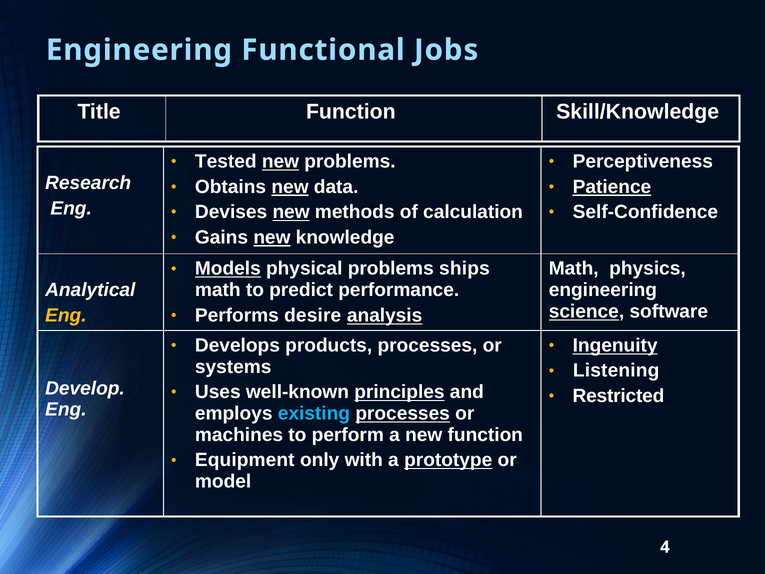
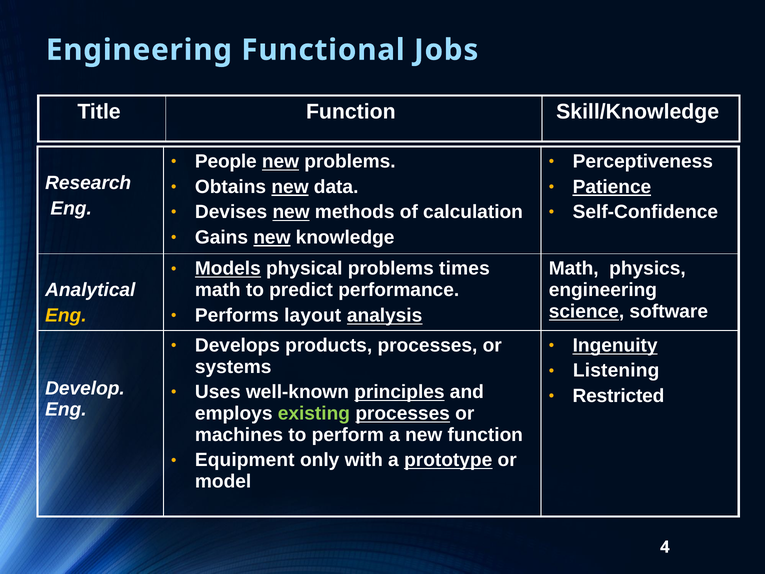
Tested: Tested -> People
ships: ships -> times
desire: desire -> layout
existing colour: light blue -> light green
